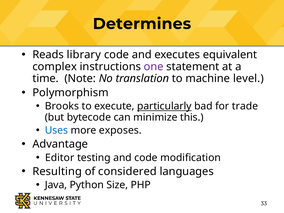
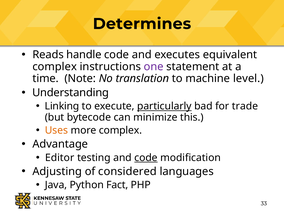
library: library -> handle
Polymorphism: Polymorphism -> Understanding
Brooks: Brooks -> Linking
Uses colour: blue -> orange
more exposes: exposes -> complex
code at (146, 158) underline: none -> present
Resulting: Resulting -> Adjusting
Size: Size -> Fact
